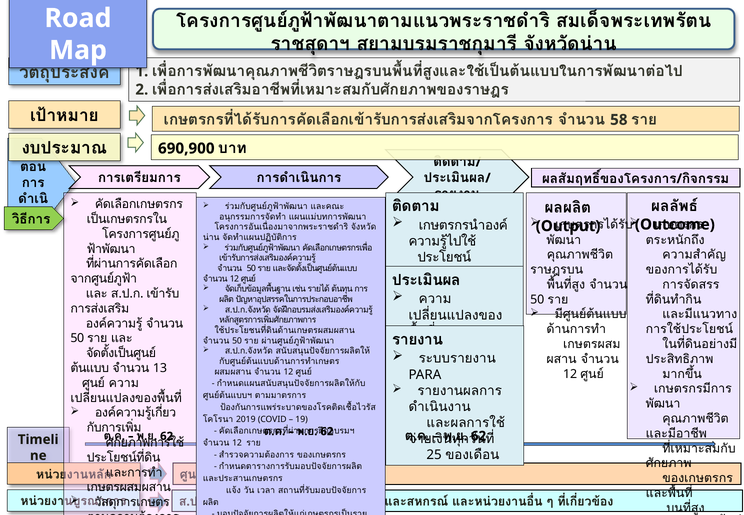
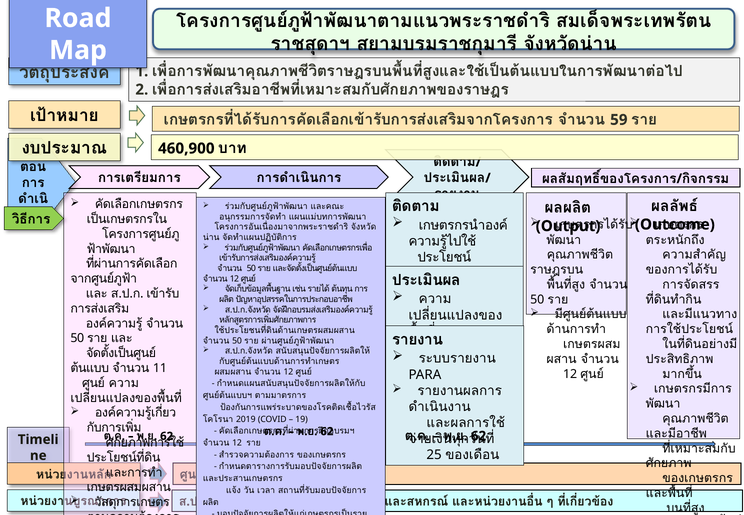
58: 58 -> 59
690,900: 690,900 -> 460,900
13: 13 -> 11
